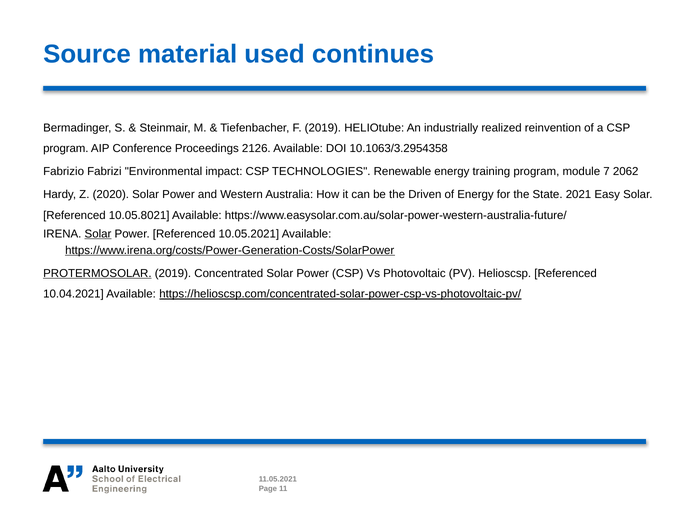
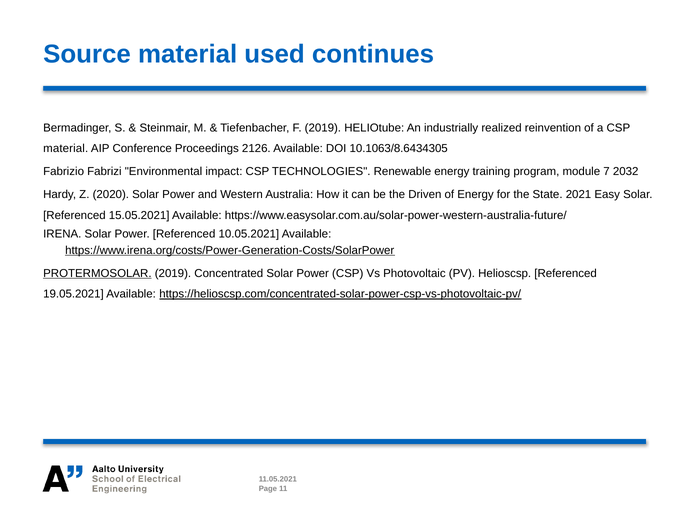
program at (66, 148): program -> material
10.1063/3.2954358: 10.1063/3.2954358 -> 10.1063/8.6434305
2062: 2062 -> 2032
10.05.8021: 10.05.8021 -> 15.05.2021
Solar at (98, 234) underline: present -> none
10.04.2021: 10.04.2021 -> 19.05.2021
